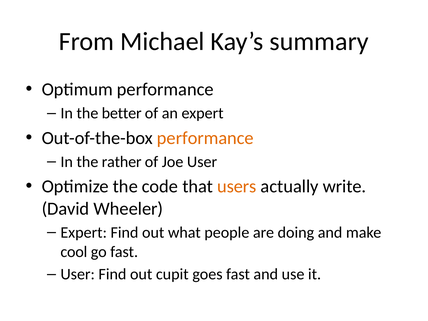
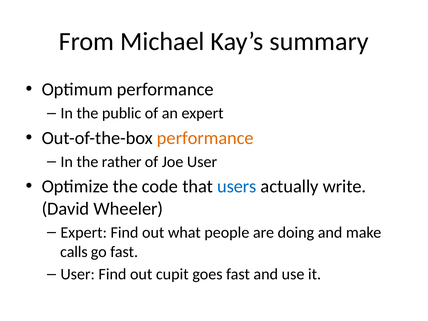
better: better -> public
users colour: orange -> blue
cool: cool -> calls
